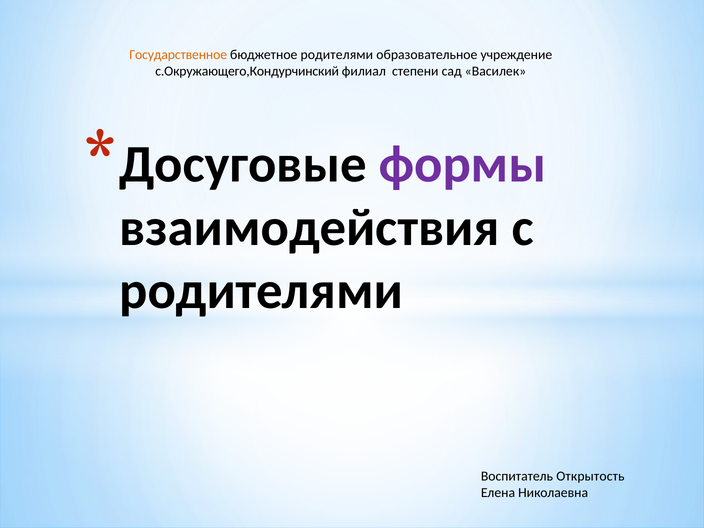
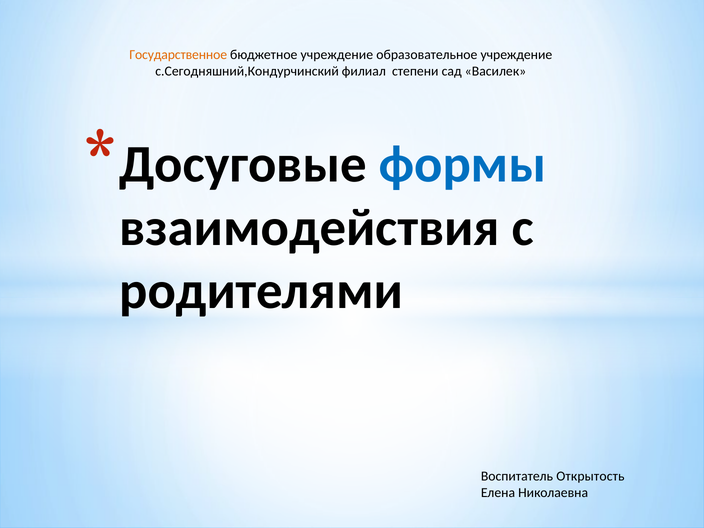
бюджетное родителями: родителями -> учреждение
с.Окружающего,Кондурчинский: с.Окружающего,Кондурчинский -> с.Сегодняшний,Кондурчинский
формы colour: purple -> blue
